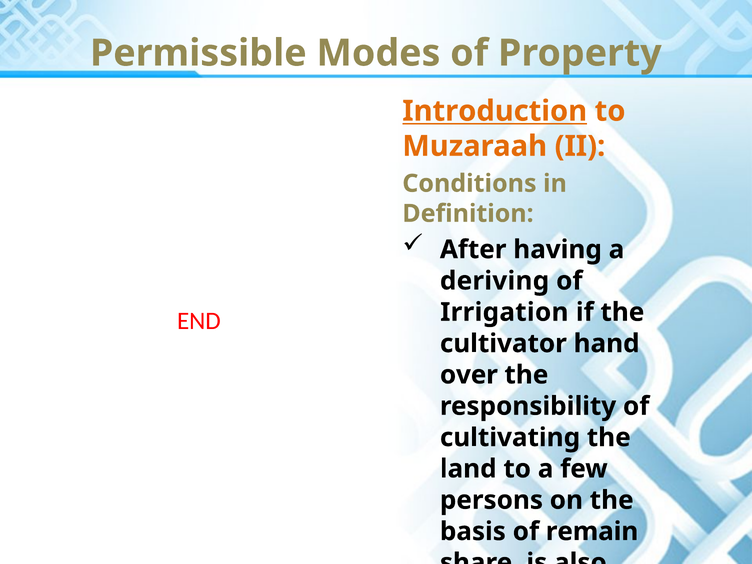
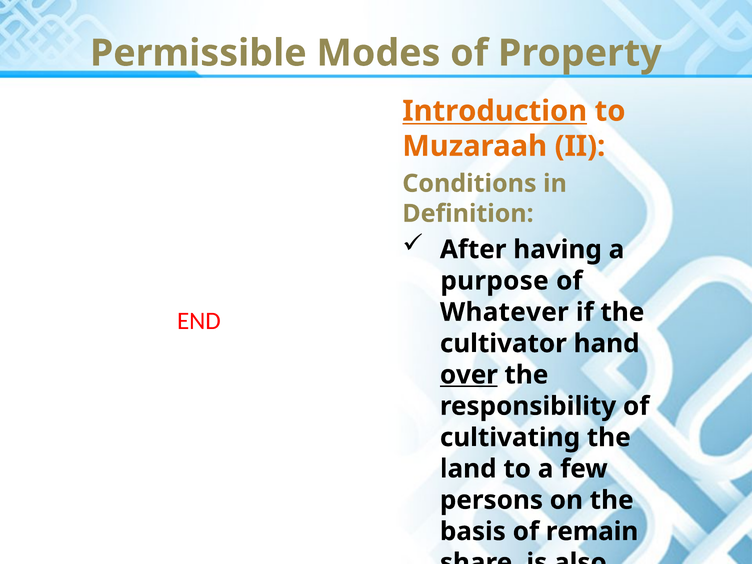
deriving: deriving -> purpose
Irrigation: Irrigation -> Whatever
over underline: none -> present
